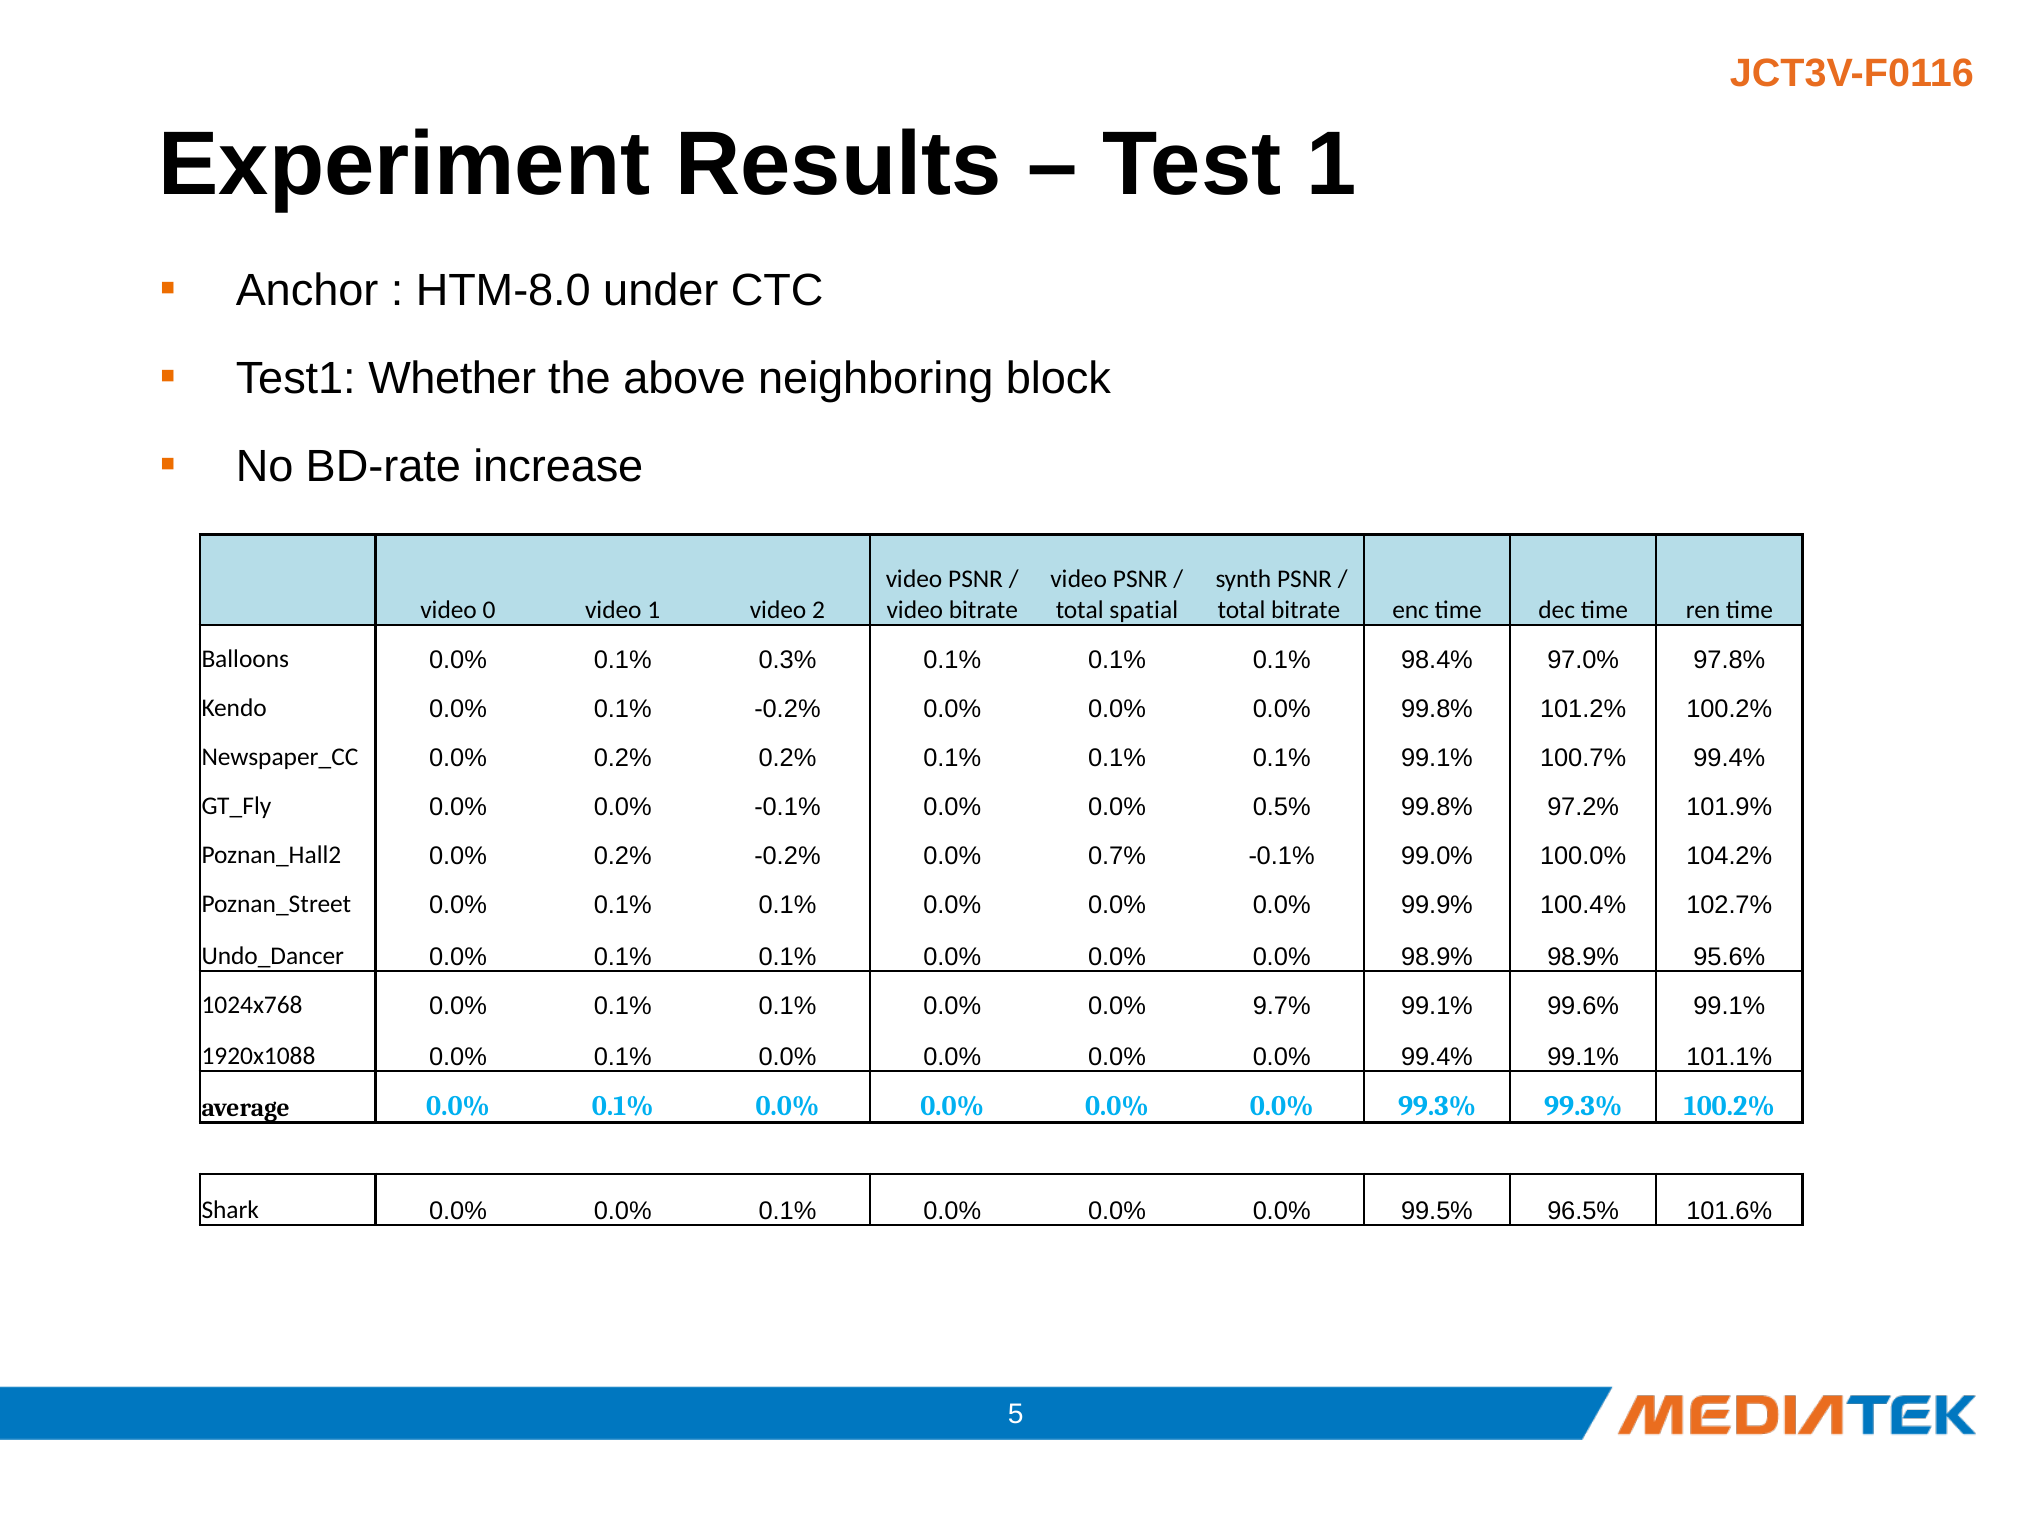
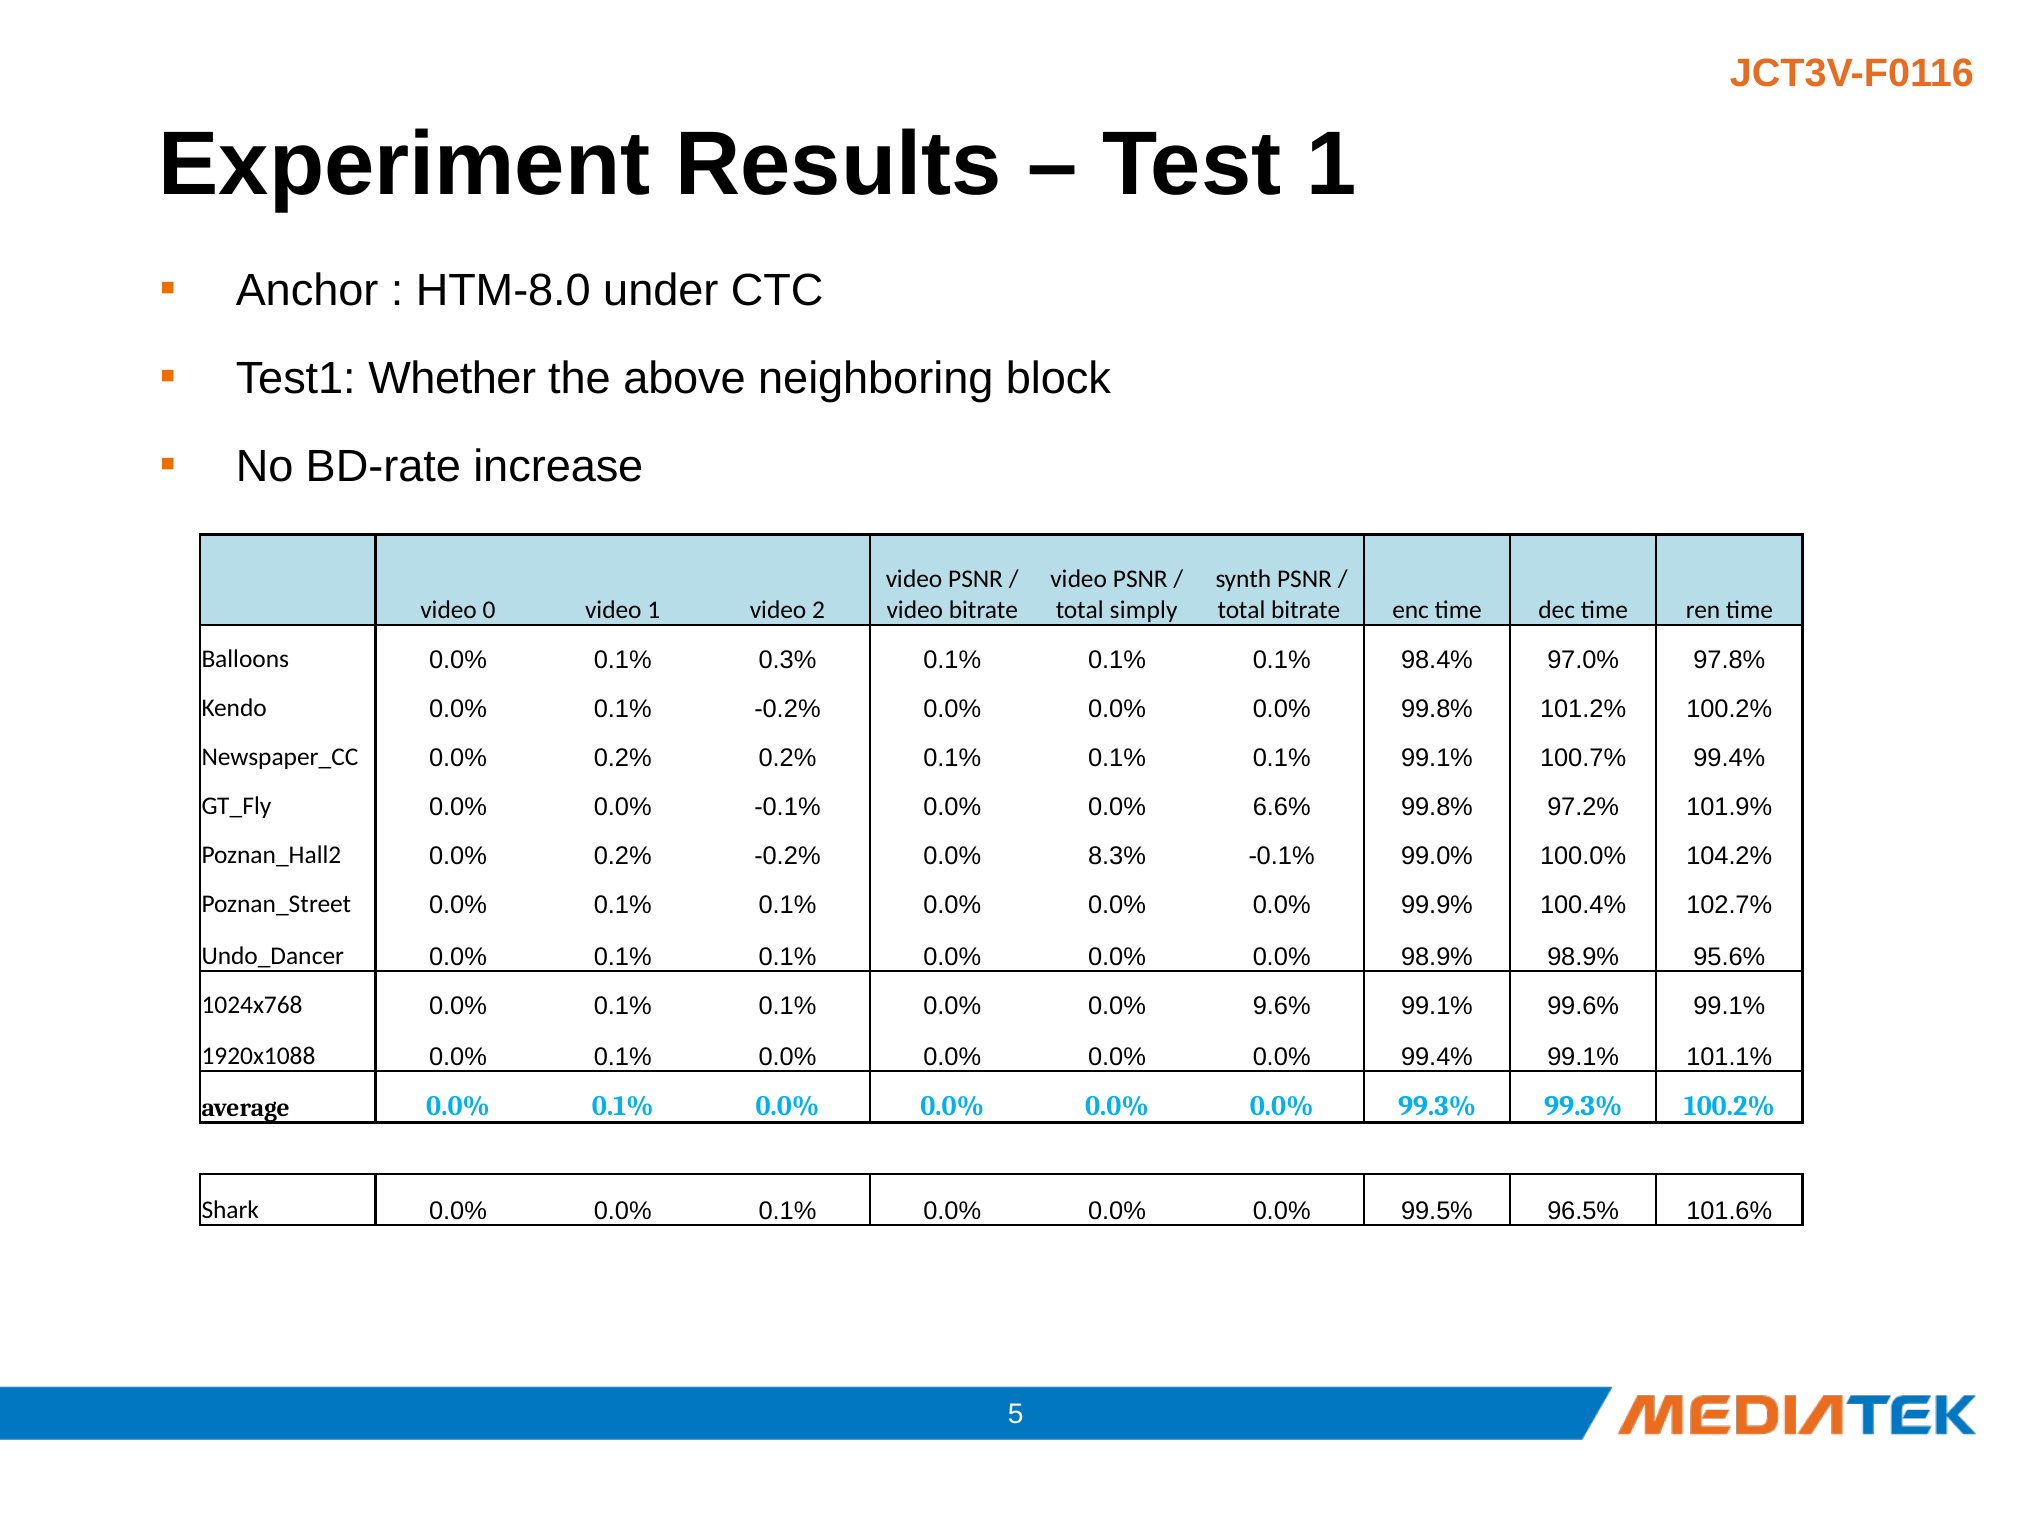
spatial: spatial -> simply
0.5%: 0.5% -> 6.6%
0.7%: 0.7% -> 8.3%
9.7%: 9.7% -> 9.6%
